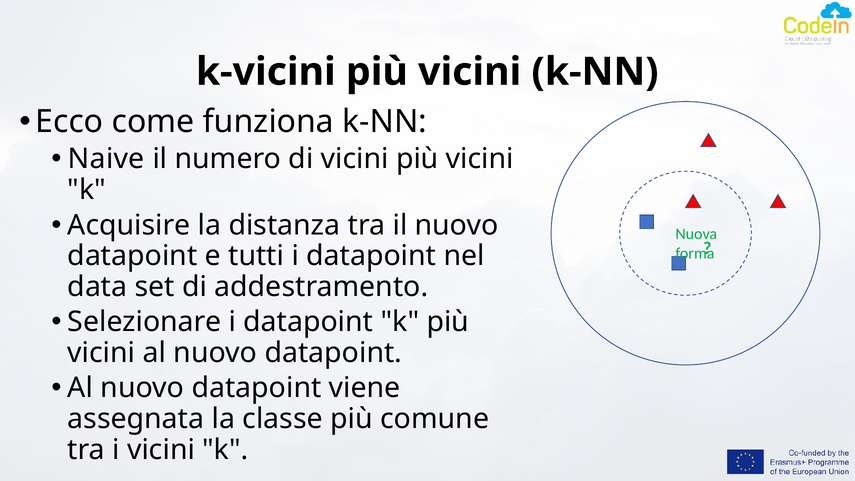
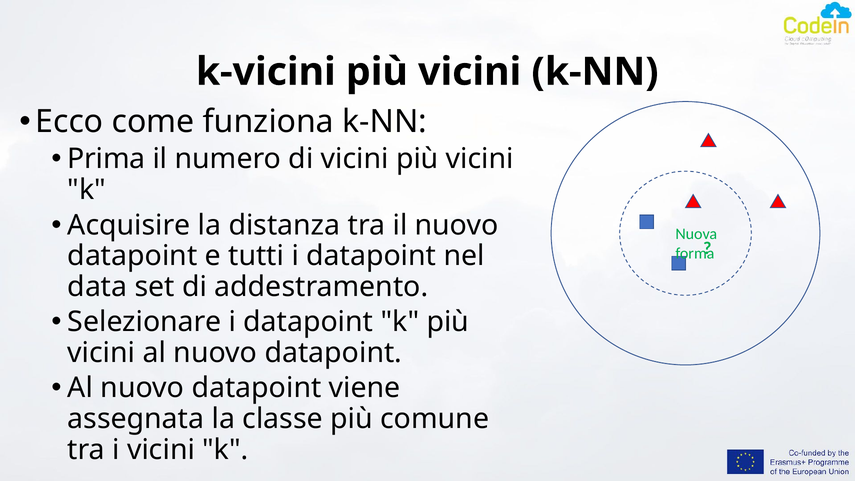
Naive: Naive -> Prima
